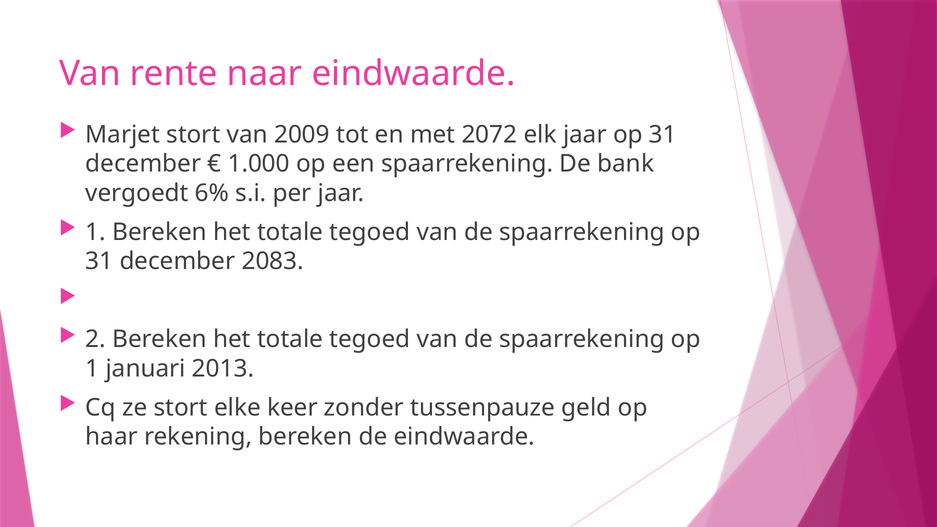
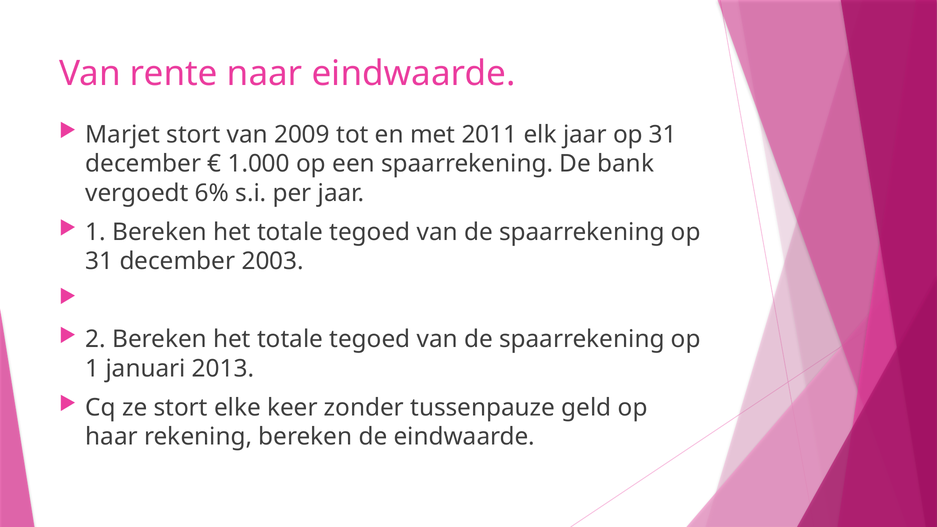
2072: 2072 -> 2011
2083: 2083 -> 2003
